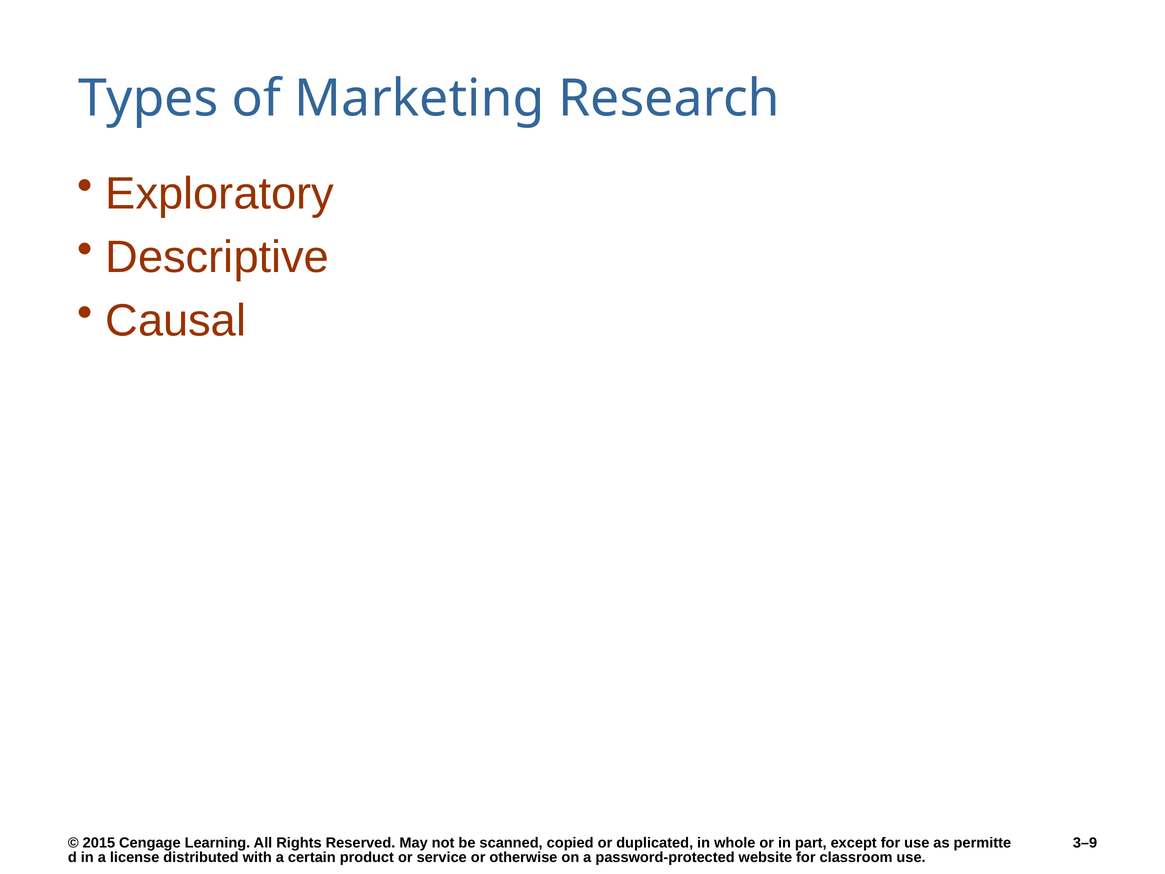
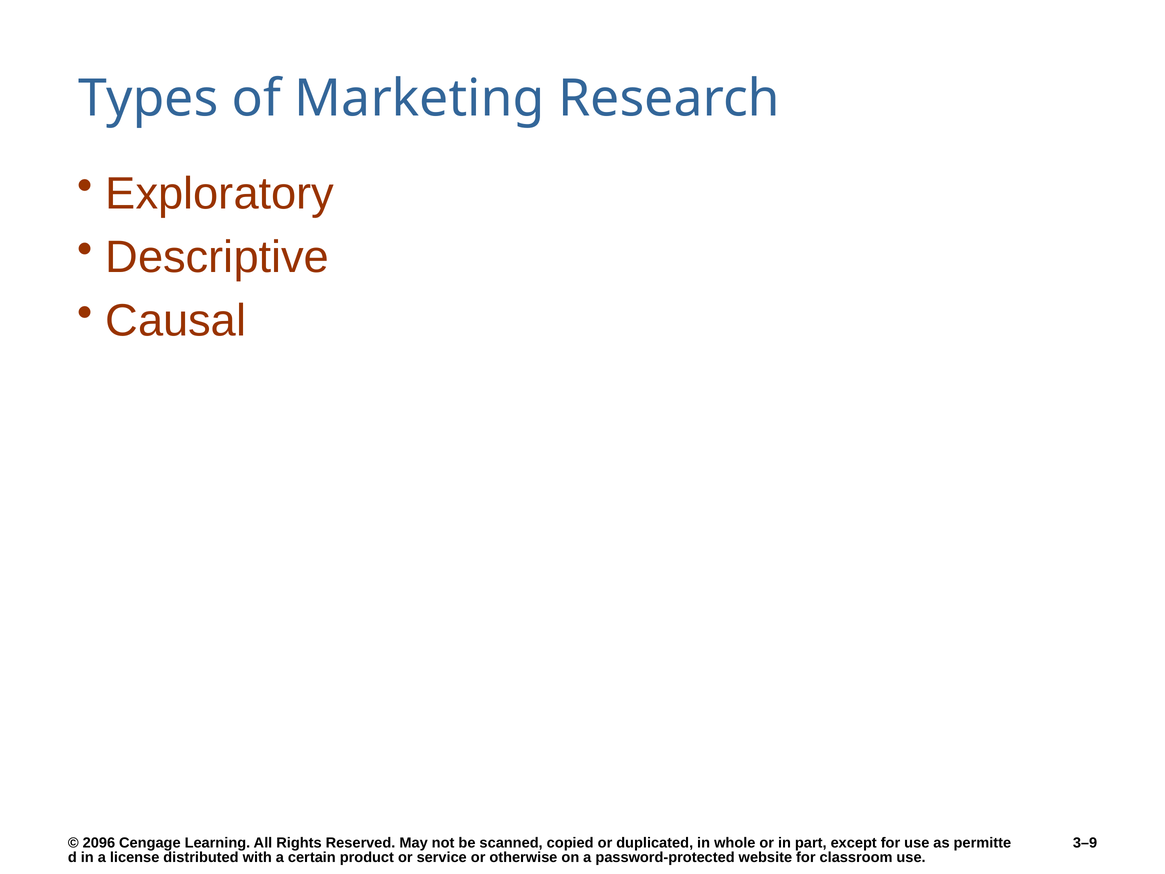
2015: 2015 -> 2096
